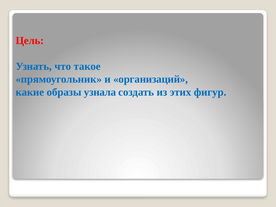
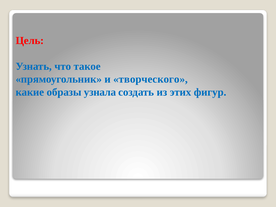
организаций: организаций -> творческого
